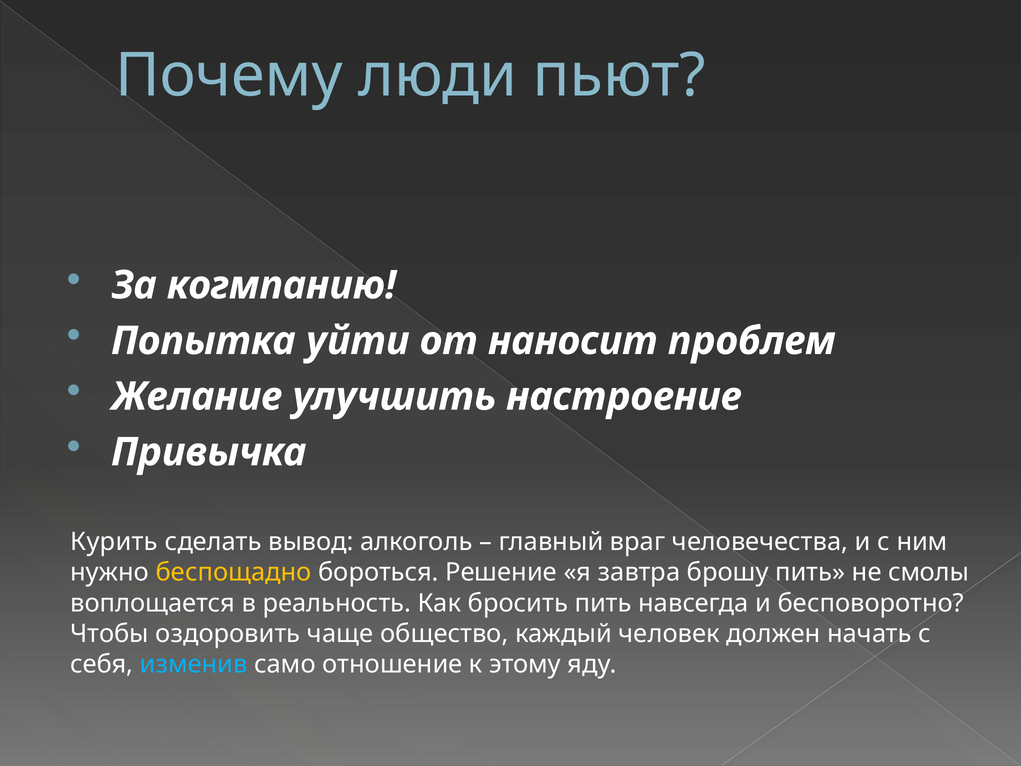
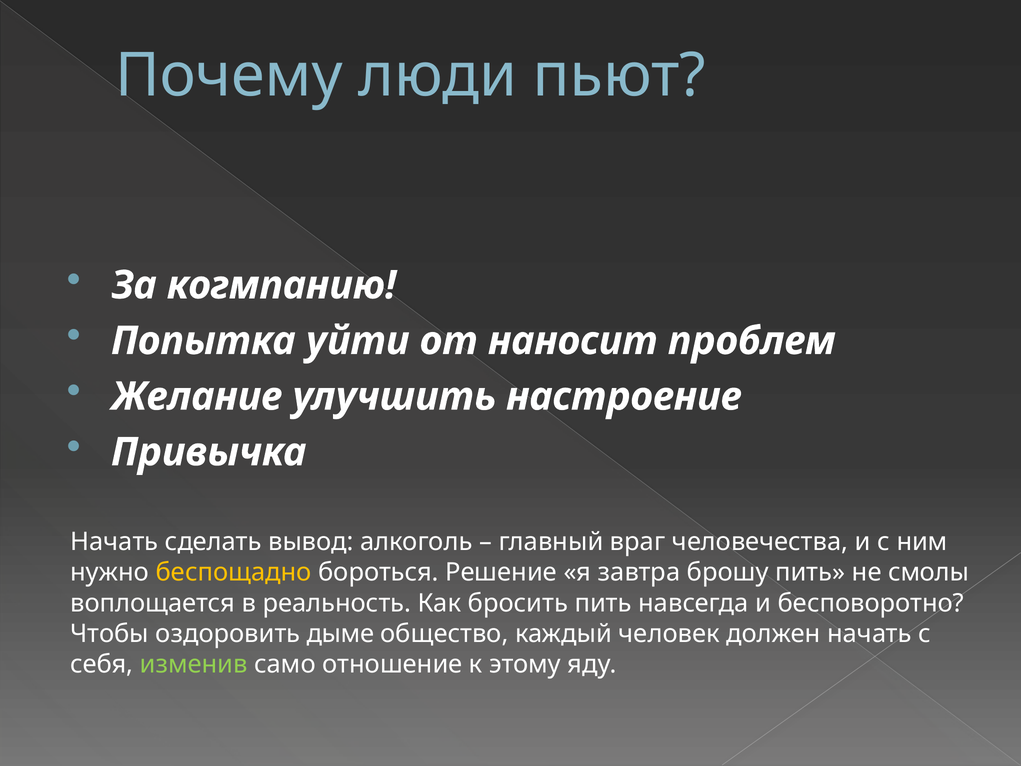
Курить at (114, 542): Курить -> Начать
чаще: чаще -> дыме
изменив colour: light blue -> light green
